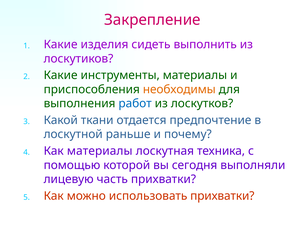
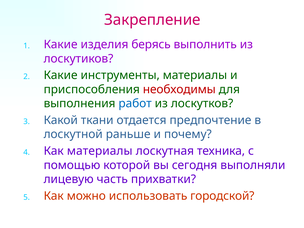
сидеть: сидеть -> берясь
необходимы colour: orange -> red
использовать прихватки: прихватки -> городской
